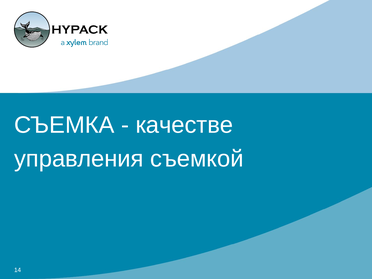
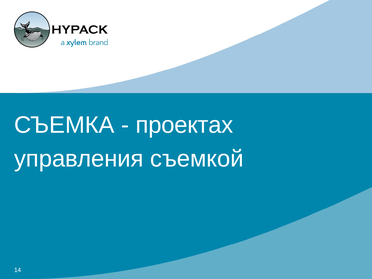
качестве: качестве -> проектах
